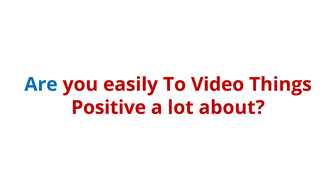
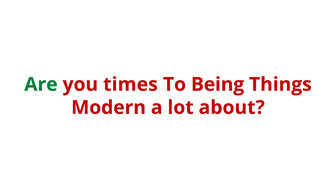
Are colour: blue -> green
easily: easily -> times
Video: Video -> Being
Positive: Positive -> Modern
